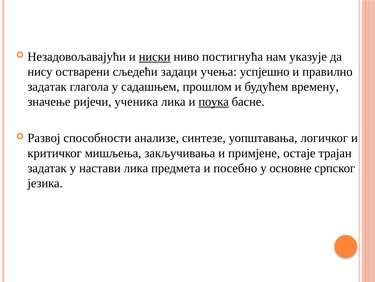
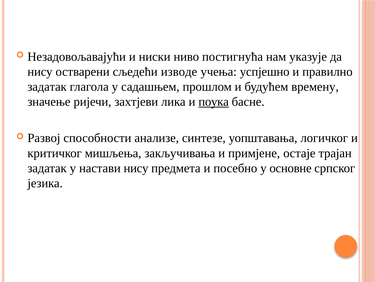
ниски underline: present -> none
задаци: задаци -> изводе
ученика: ученика -> захтјеви
настави лика: лика -> нису
